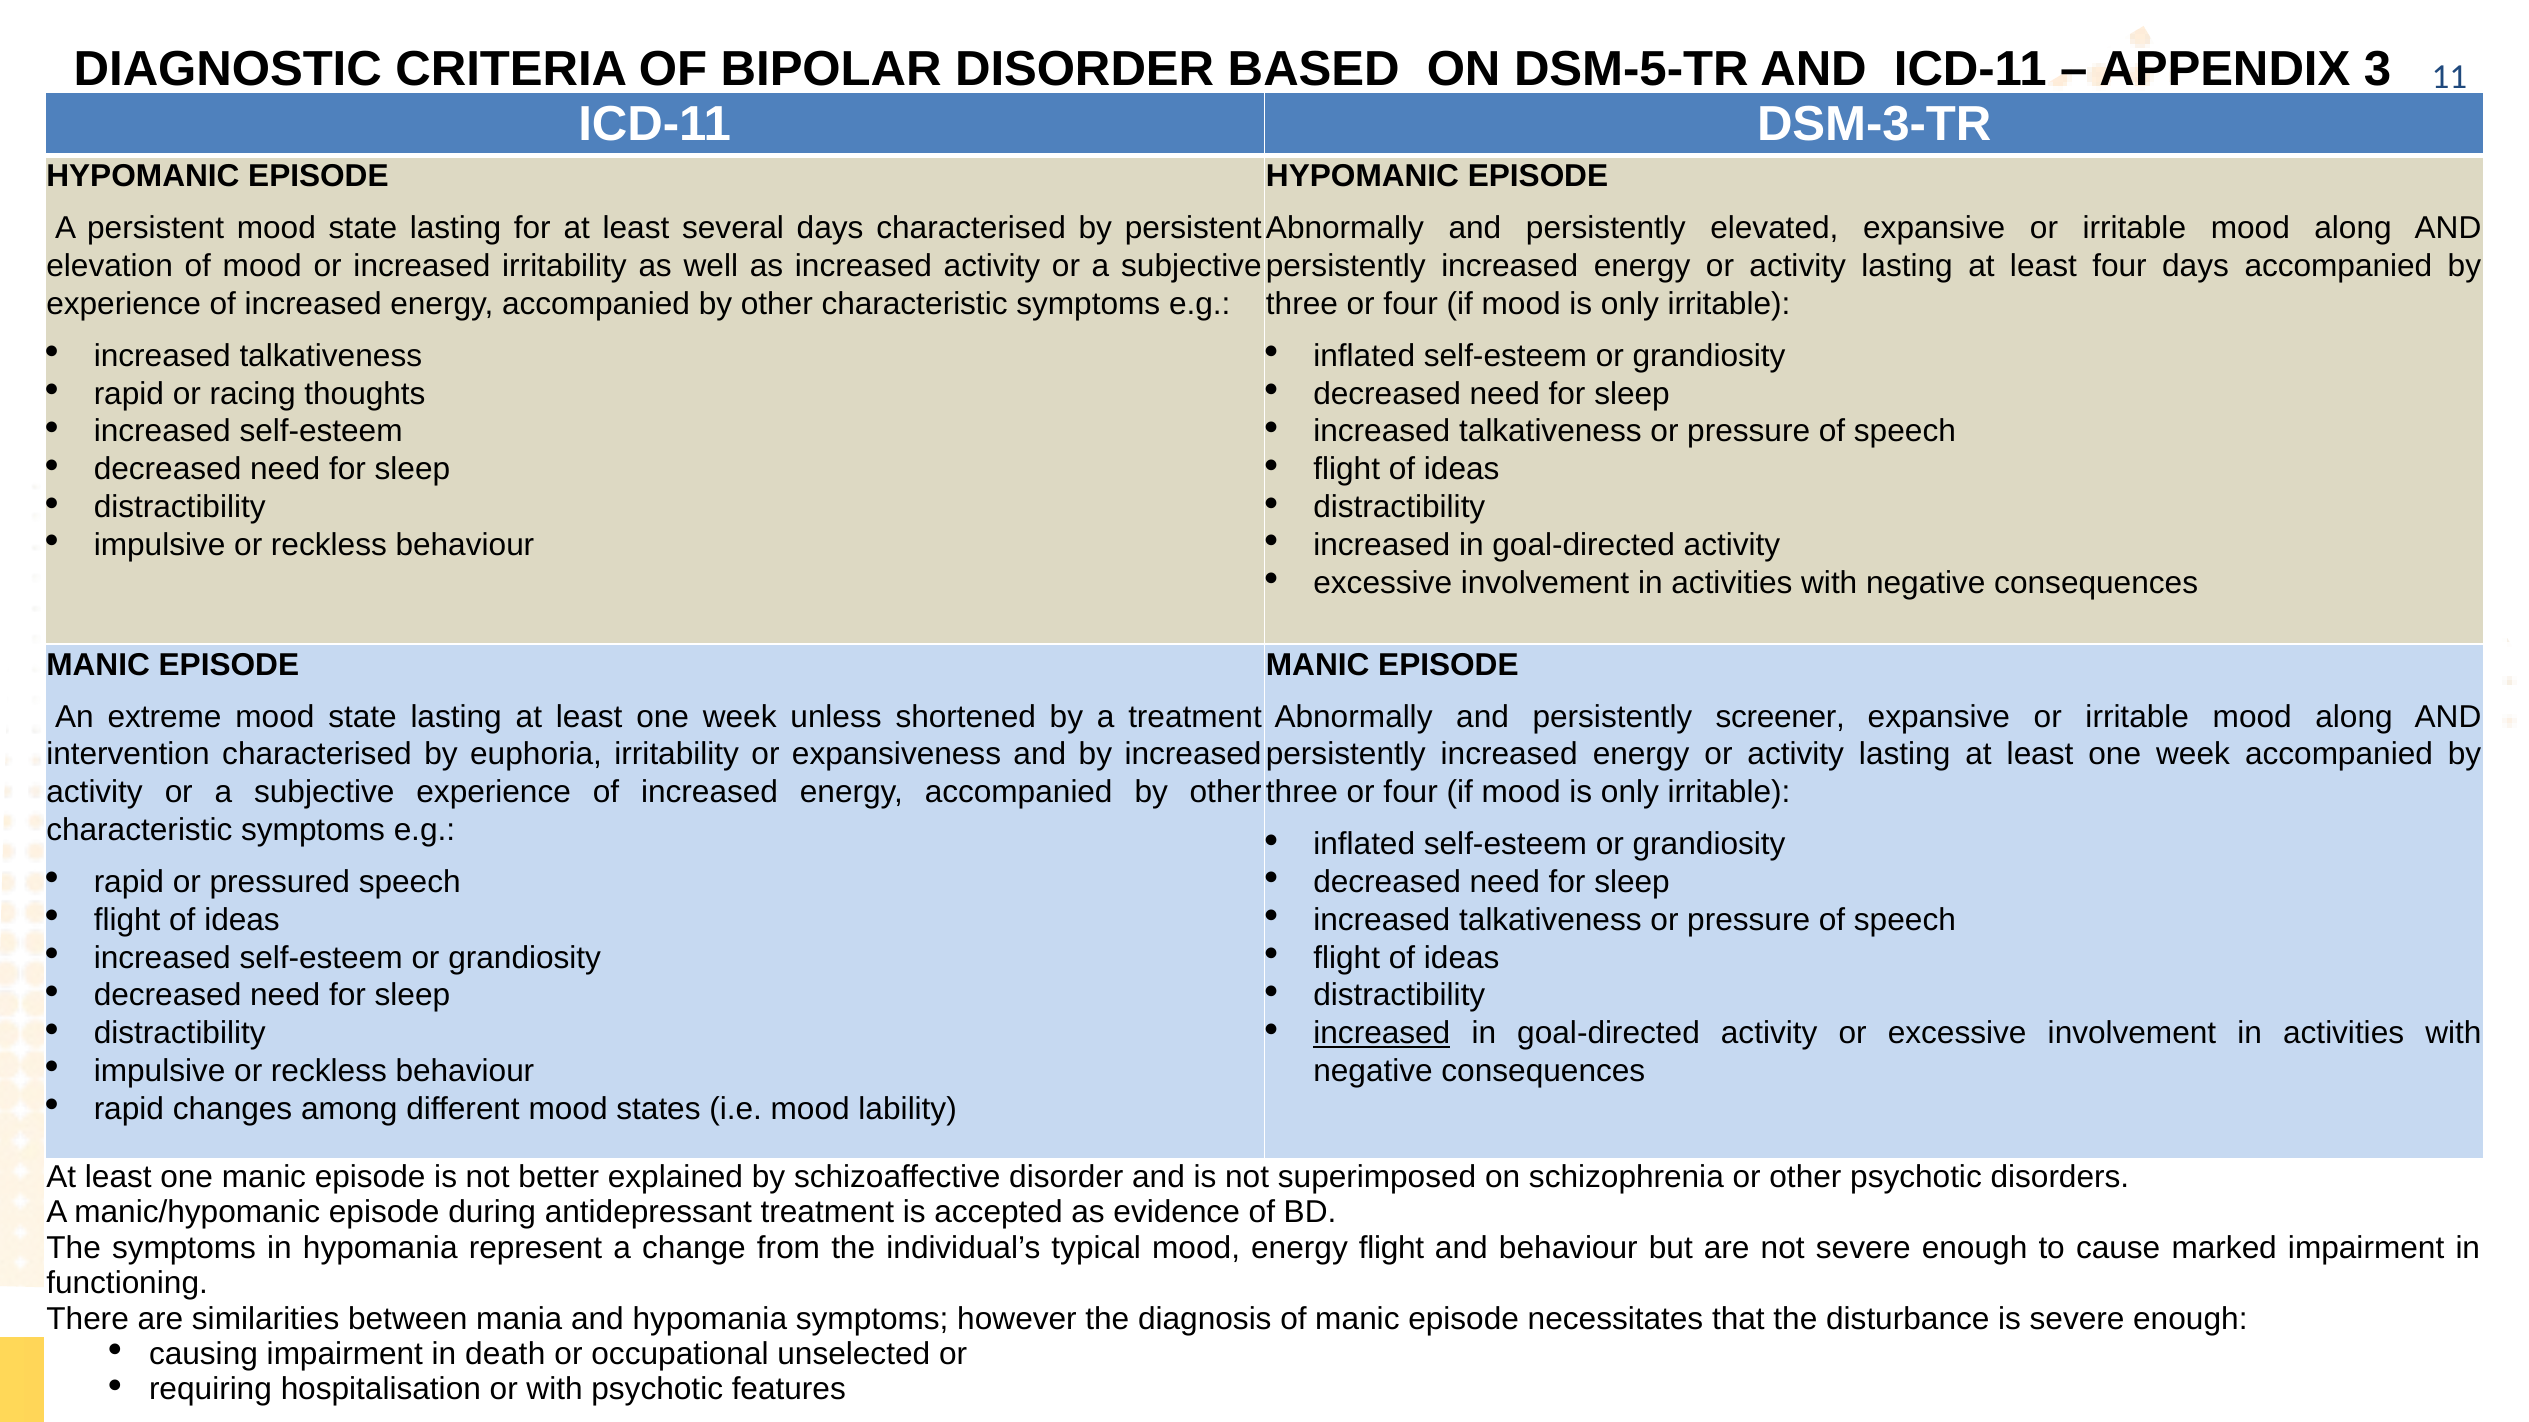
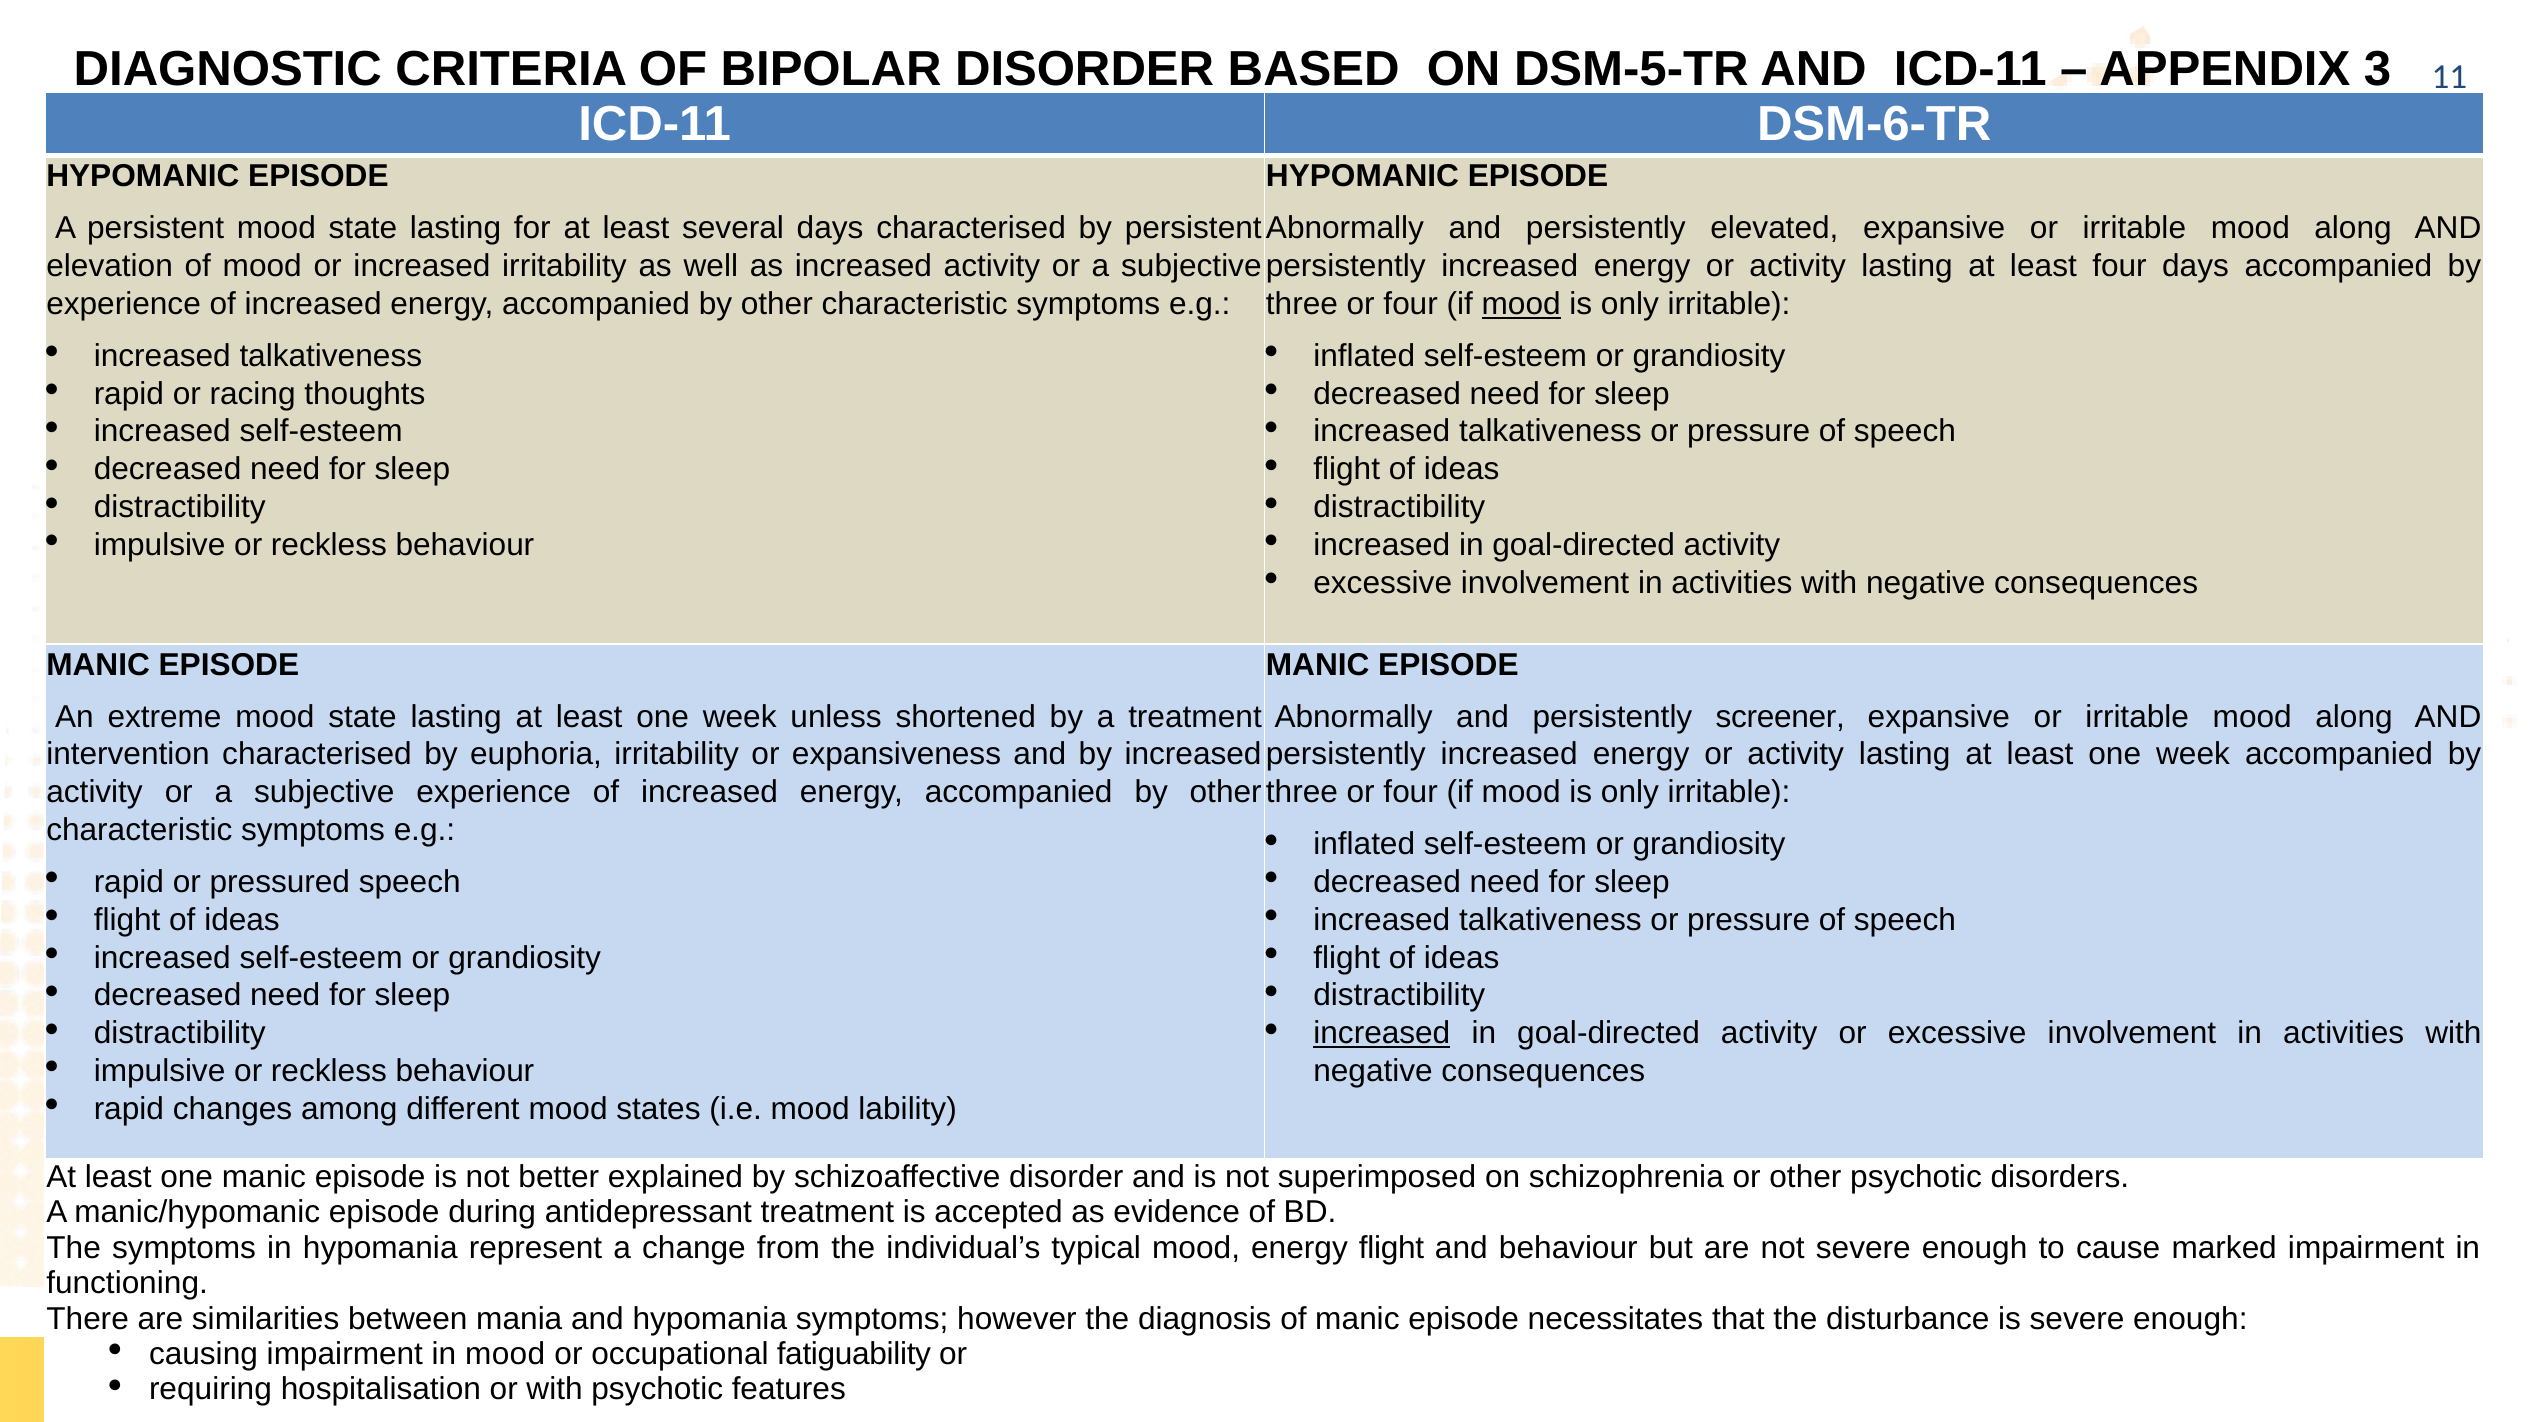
DSM-3-TR: DSM-3-TR -> DSM-6-TR
mood at (1521, 304) underline: none -> present
in death: death -> mood
unselected: unselected -> fatiguability
